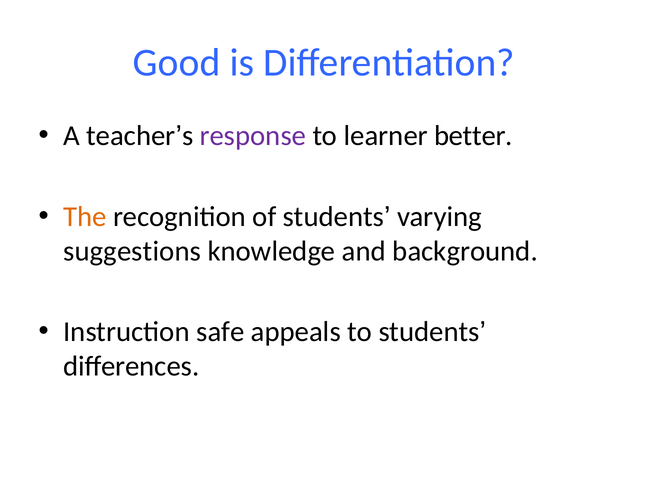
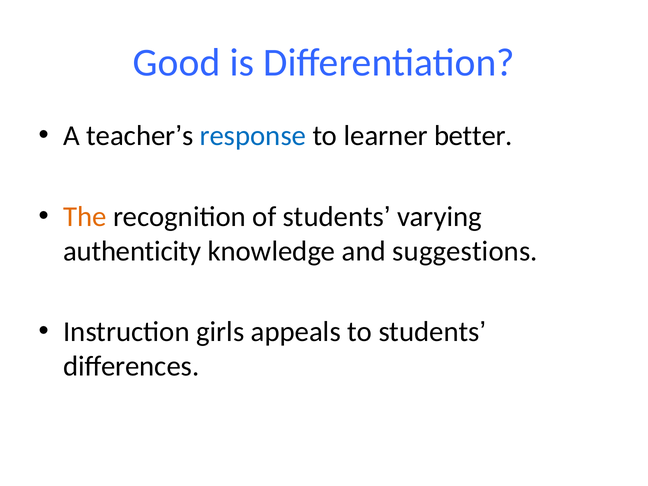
response colour: purple -> blue
suggestions: suggestions -> authenticity
background: background -> suggestions
safe: safe -> girls
